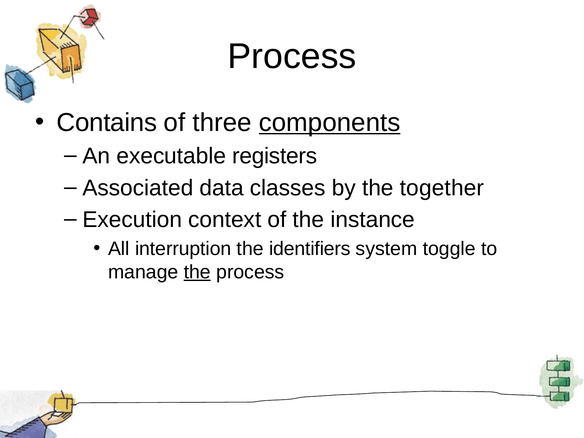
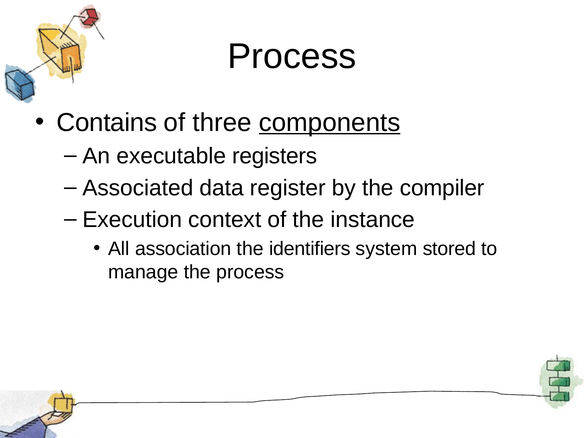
classes: classes -> register
together: together -> compiler
interruption: interruption -> association
toggle: toggle -> stored
the at (197, 272) underline: present -> none
